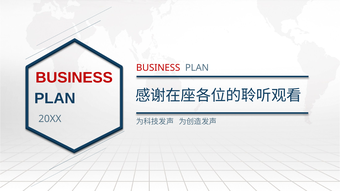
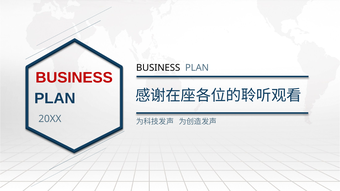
BUSINESS at (158, 68) colour: red -> black
